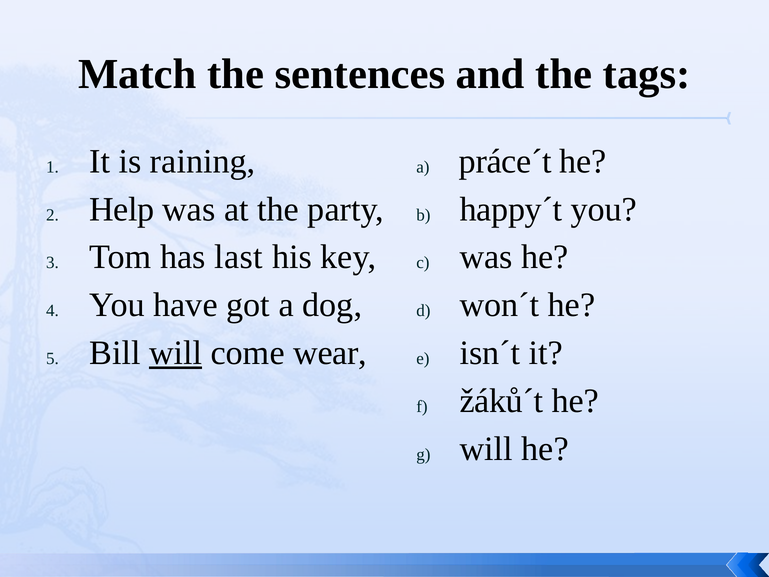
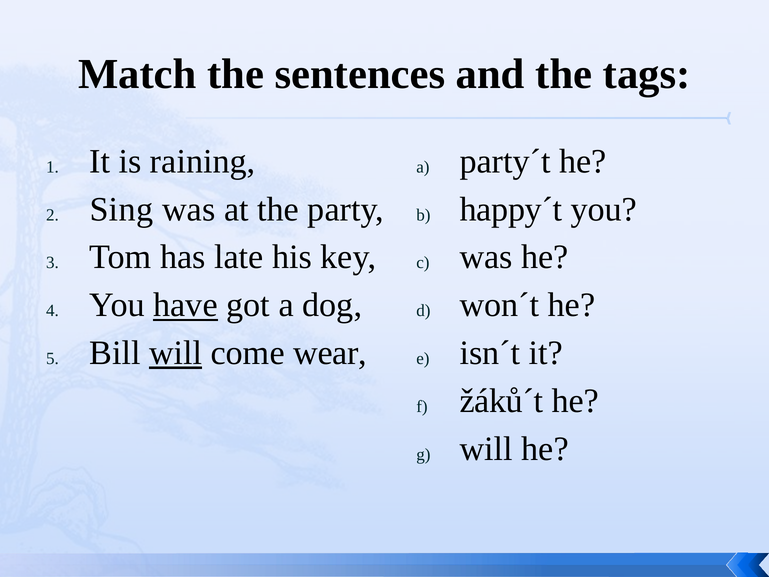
práce´t: práce´t -> party´t
Help: Help -> Sing
last: last -> late
have underline: none -> present
